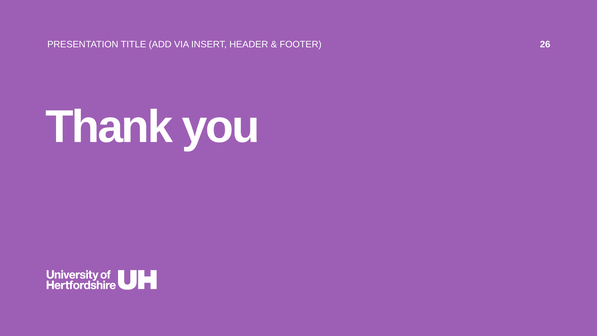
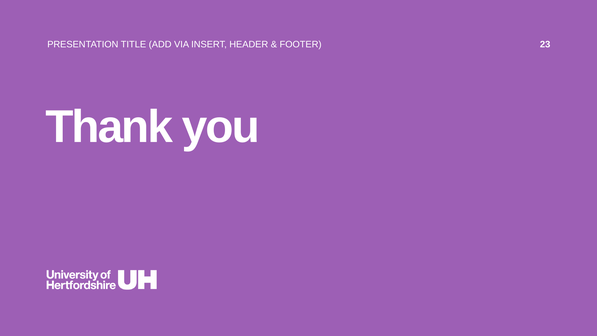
26: 26 -> 23
